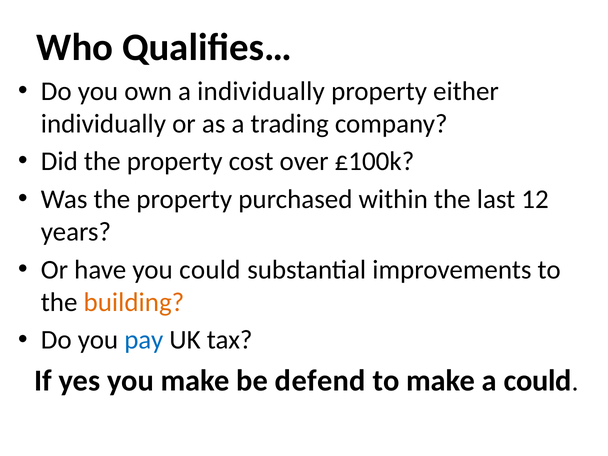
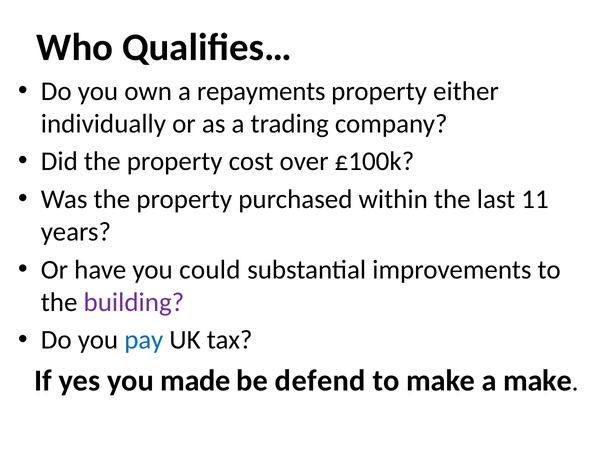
a individually: individually -> repayments
12: 12 -> 11
building colour: orange -> purple
you make: make -> made
a could: could -> make
